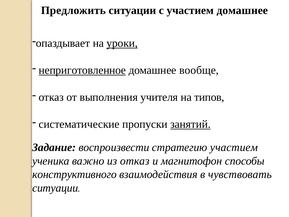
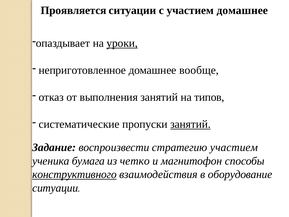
Предложить: Предложить -> Проявляется
неприготовленное underline: present -> none
выполнения учителя: учителя -> занятий
важно: важно -> бумага
из отказ: отказ -> четко
конструктивного underline: none -> present
чувствовать: чувствовать -> оборудование
